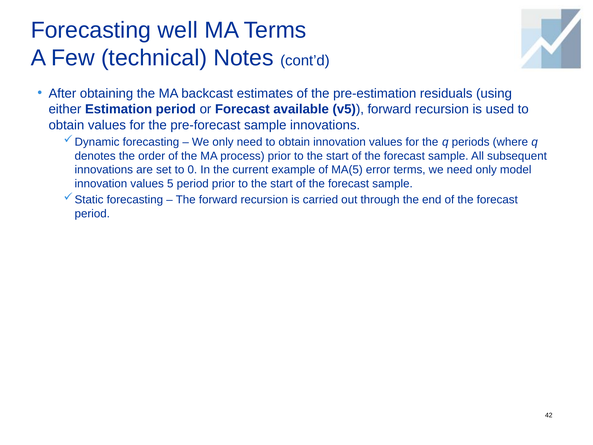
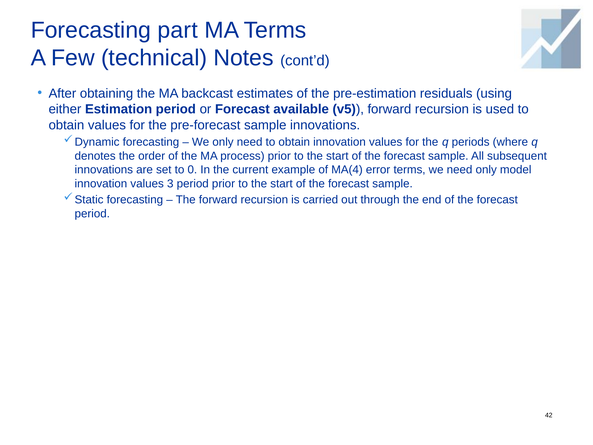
well: well -> part
MA(5: MA(5 -> MA(4
5: 5 -> 3
